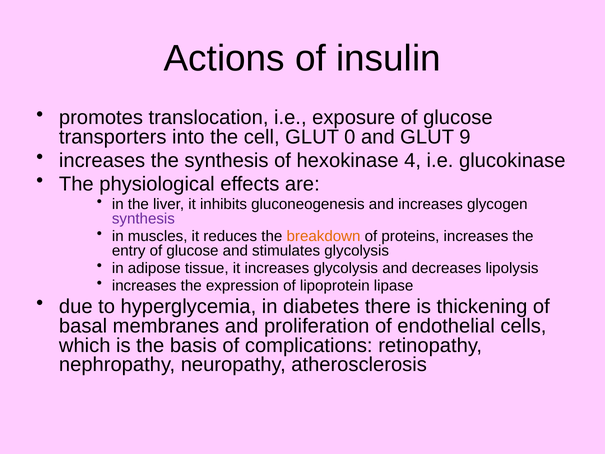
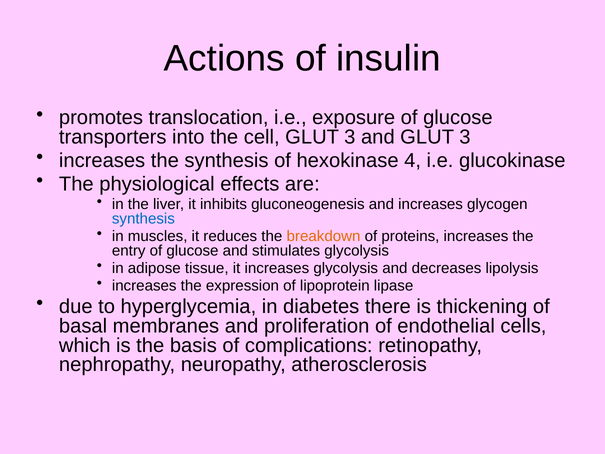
cell GLUT 0: 0 -> 3
and GLUT 9: 9 -> 3
synthesis at (143, 219) colour: purple -> blue
